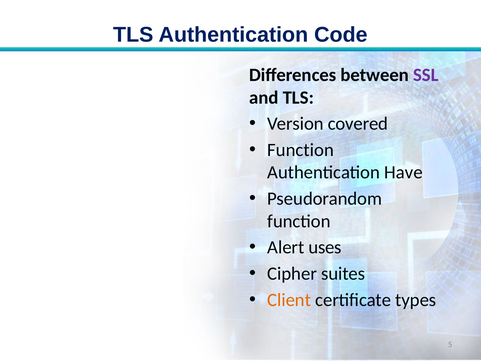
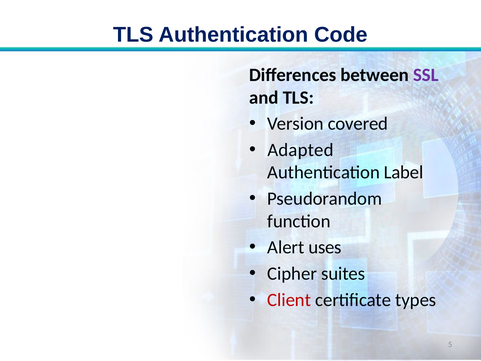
Function at (301, 150): Function -> Adapted
Have: Have -> Label
Client colour: orange -> red
